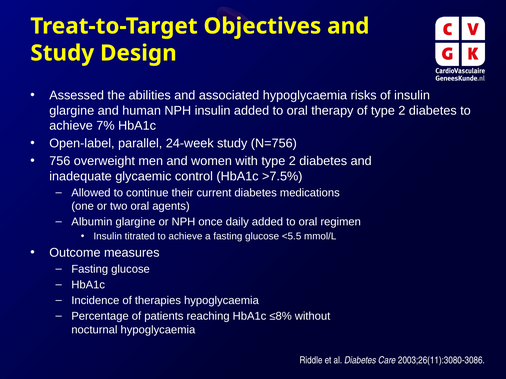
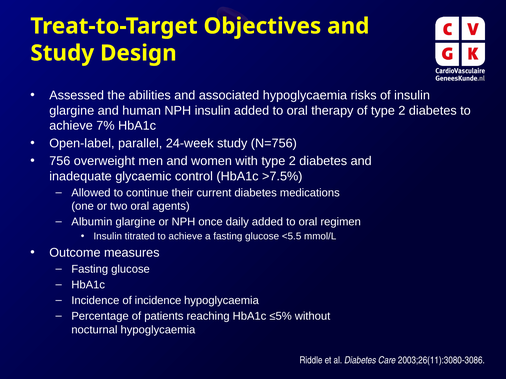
of therapies: therapies -> incidence
≤8%: ≤8% -> ≤5%
